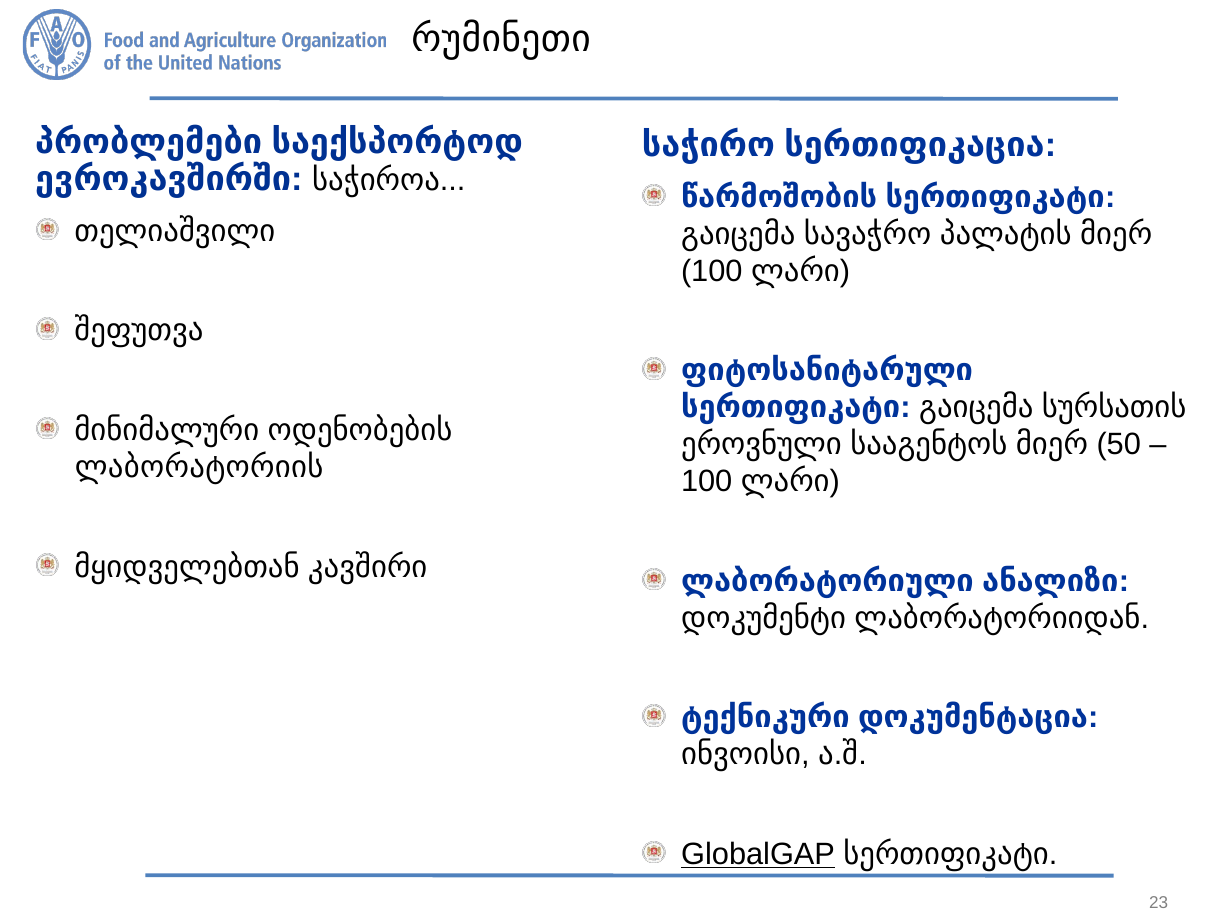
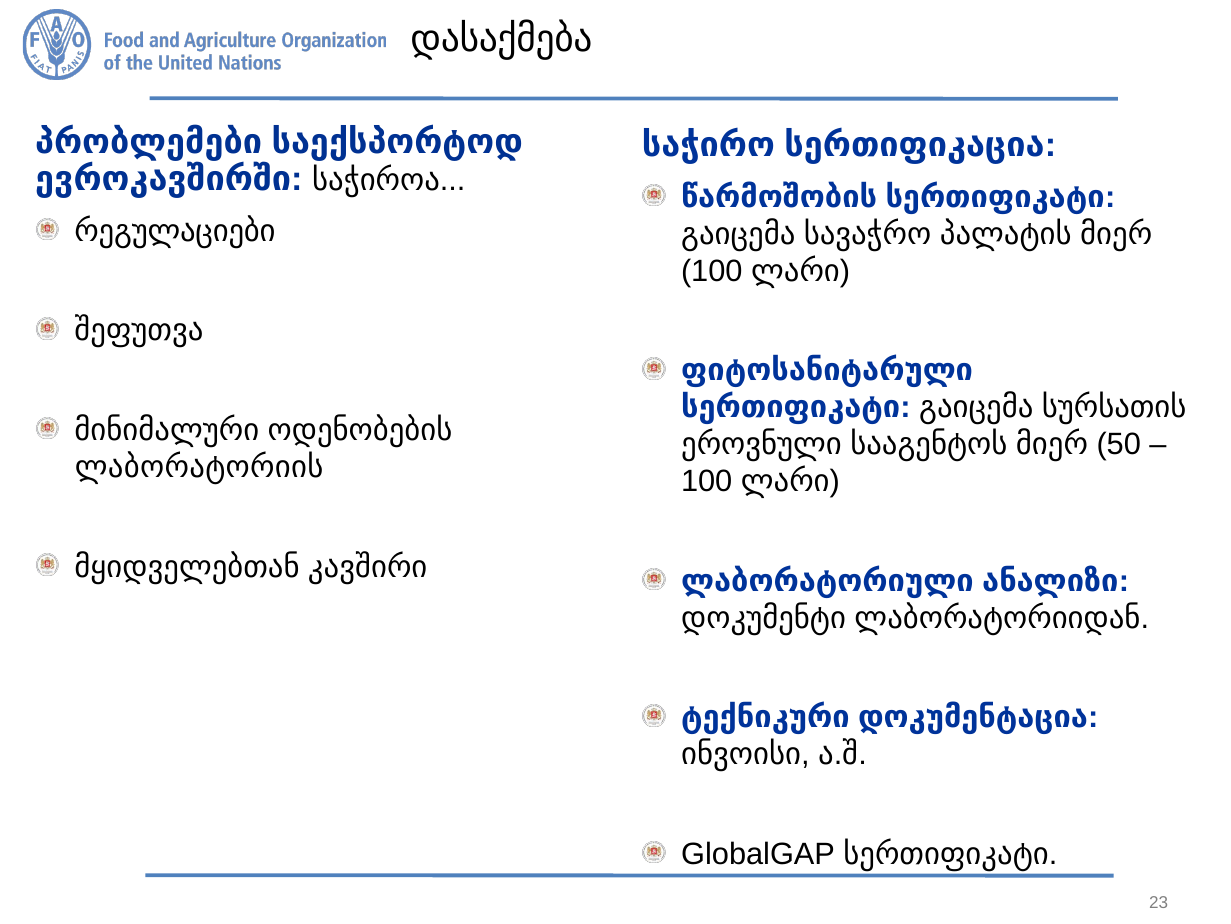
რუმინეთი: რუმინეთი -> დასაქმება
თელიაშვილი: თელიაშვილი -> რეგულაციები
GlobalGAP underline: present -> none
